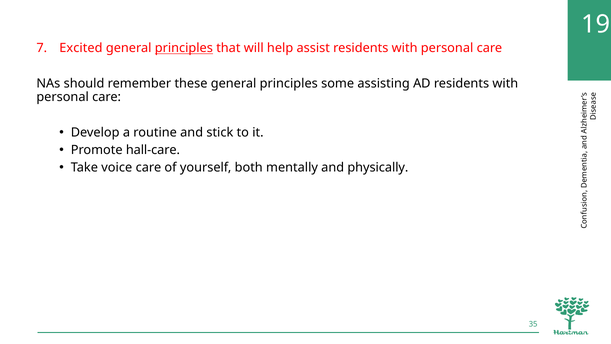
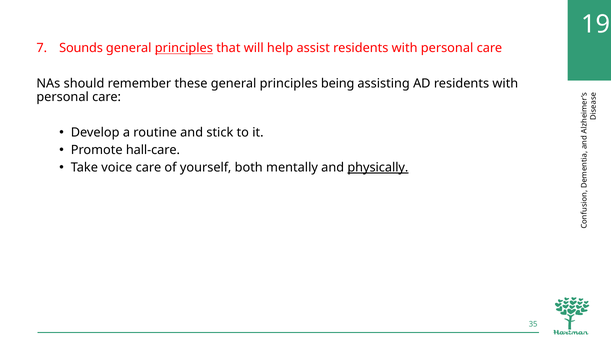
Excited: Excited -> Sounds
some: some -> being
physically underline: none -> present
